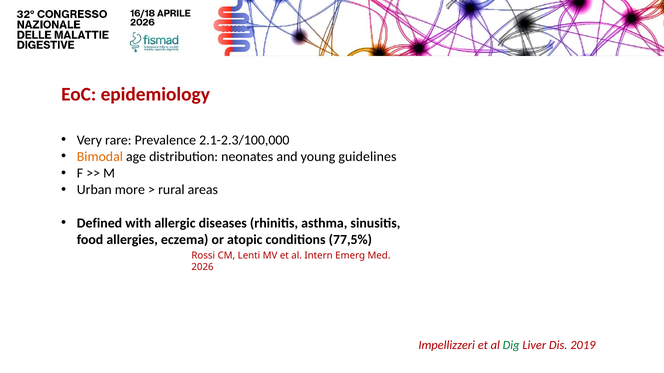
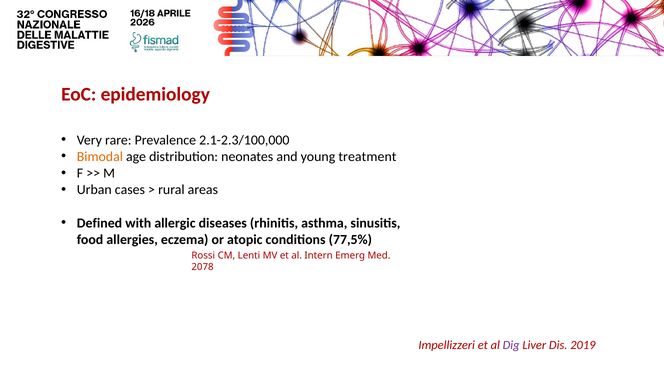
guidelines: guidelines -> treatment
more: more -> cases
2026: 2026 -> 2078
Dig colour: green -> purple
